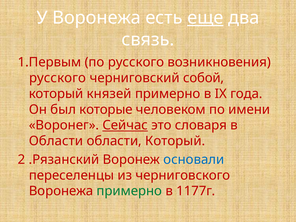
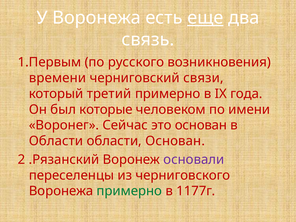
русского at (57, 78): русского -> времени
собой: собой -> связи
князей: князей -> третий
Сейчас underline: present -> none
это словаря: словаря -> основан
области Который: Который -> Основан
основали colour: blue -> purple
